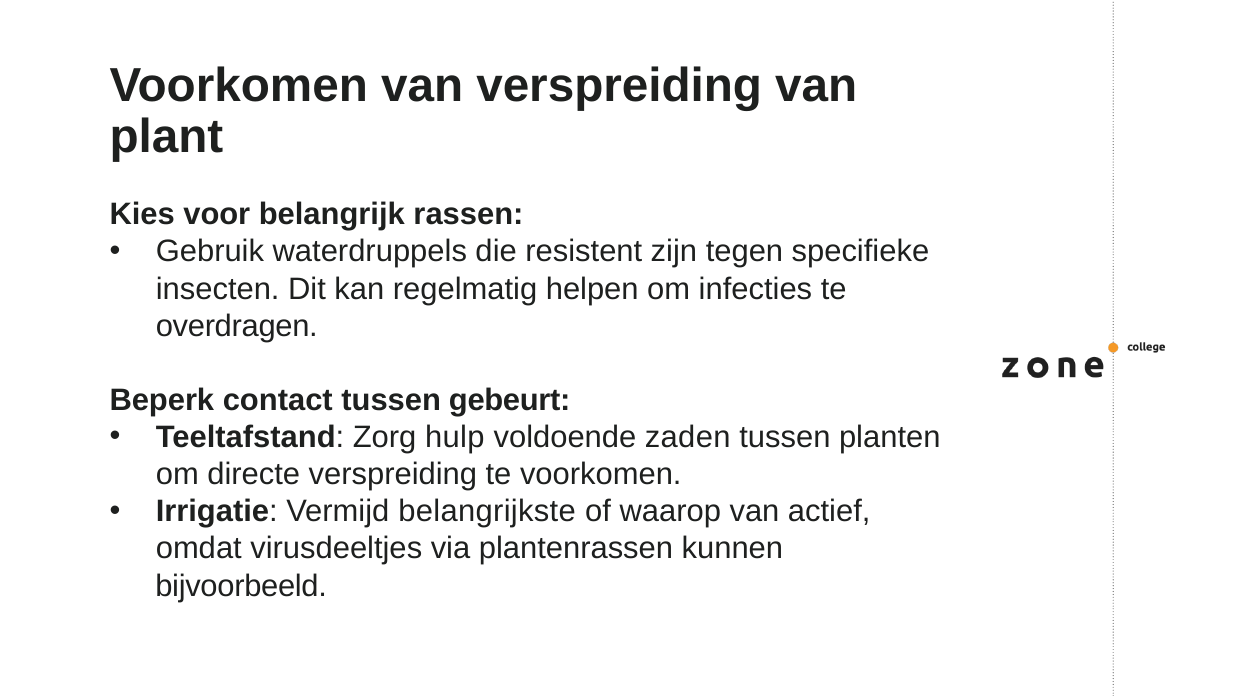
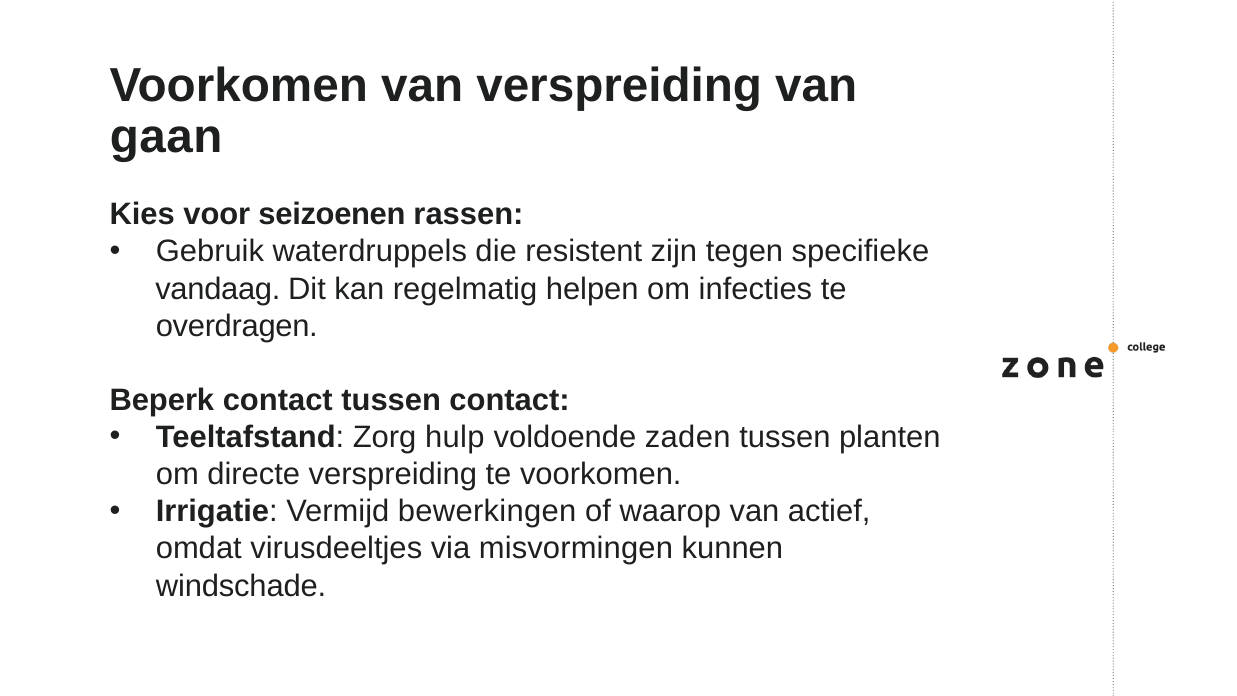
plant: plant -> gaan
belangrijk: belangrijk -> seizoenen
insecten: insecten -> vandaag
tussen gebeurt: gebeurt -> contact
belangrijkste: belangrijkste -> bewerkingen
plantenrassen: plantenrassen -> misvormingen
bijvoorbeeld: bijvoorbeeld -> windschade
